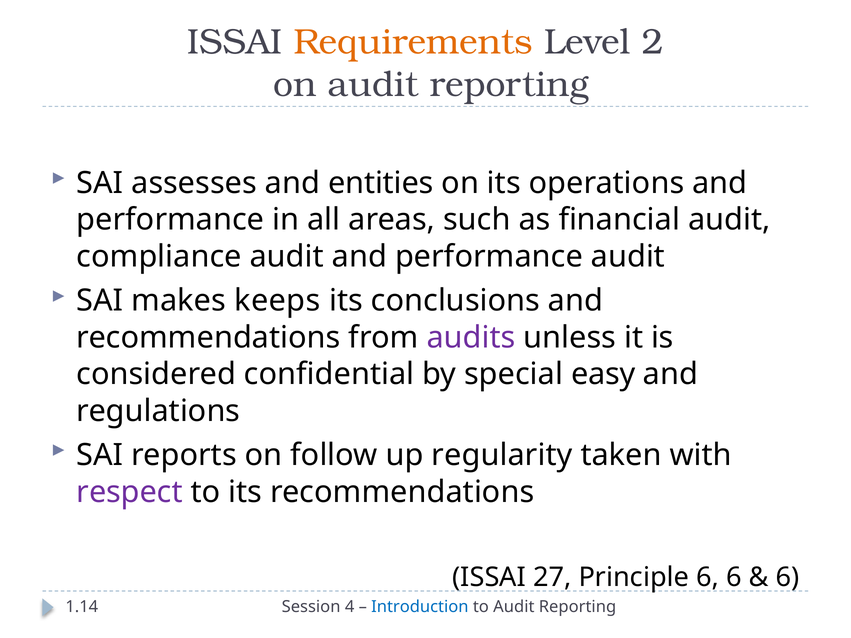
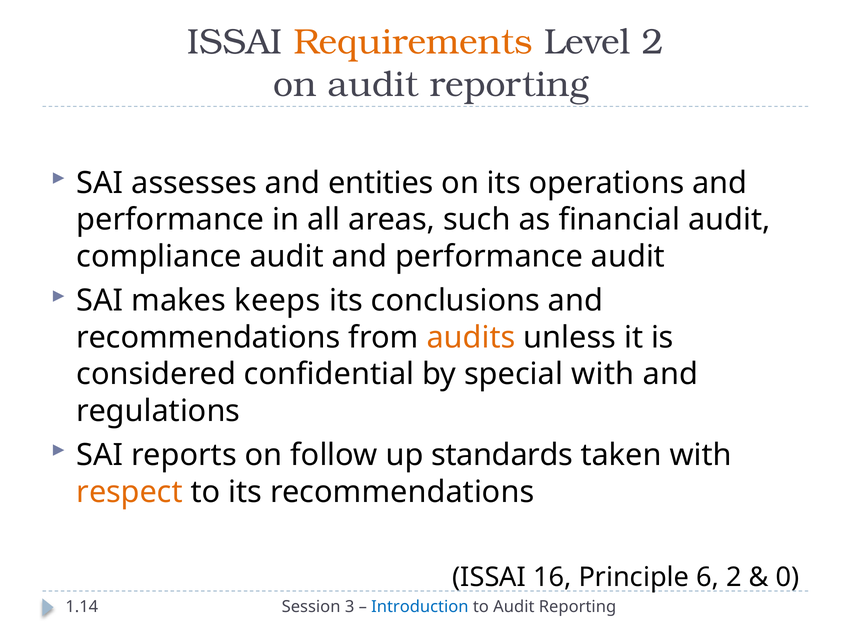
audits colour: purple -> orange
special easy: easy -> with
regularity: regularity -> standards
respect colour: purple -> orange
27: 27 -> 16
6 6: 6 -> 2
6 at (787, 578): 6 -> 0
4: 4 -> 3
